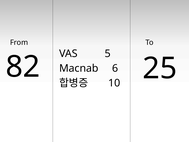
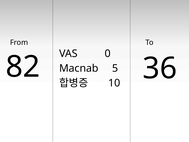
5: 5 -> 0
25: 25 -> 36
6: 6 -> 5
